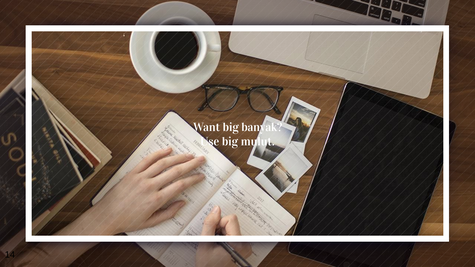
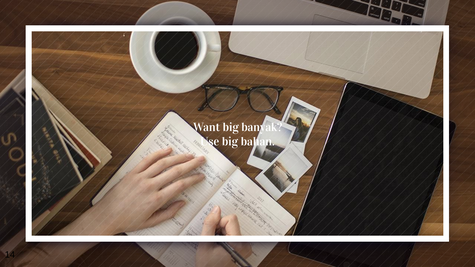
mulut: mulut -> bahan
